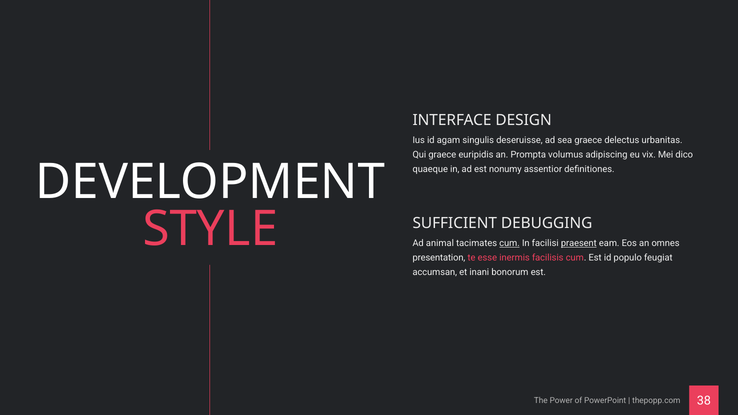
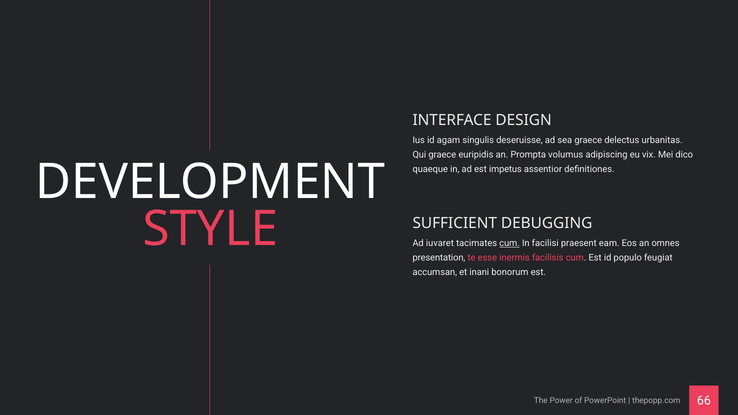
nonumy: nonumy -> impetus
animal: animal -> iuvaret
praesent underline: present -> none
38: 38 -> 66
